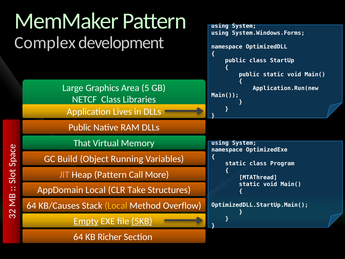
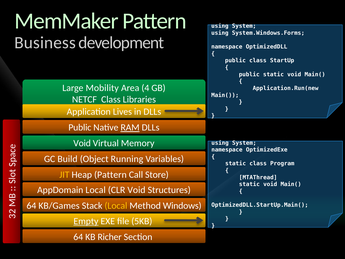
Complex: Complex -> Business
Graphics: Graphics -> Mobility
5: 5 -> 4
RAM underline: none -> present
That at (82, 143): That -> Void
JIT colour: pink -> yellow
More: More -> Store
CLR Take: Take -> Void
KB/Causes: KB/Causes -> KB/Games
Overflow: Overflow -> Windows
5KB underline: present -> none
